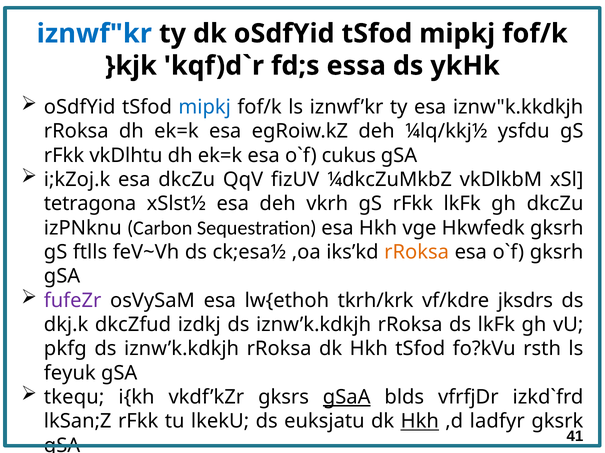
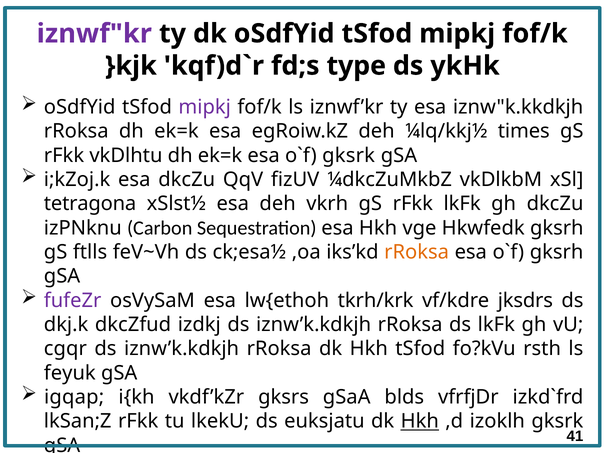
iznwf"kr colour: blue -> purple
essa: essa -> type
mipkj at (205, 107) colour: blue -> purple
ysfdu: ysfdu -> times
cukus at (349, 156): cukus -> gksrk
pkfg: pkfg -> cgqr
tkequ: tkequ -> igqap
gSaA underline: present -> none
ladfyr: ladfyr -> izoklh
